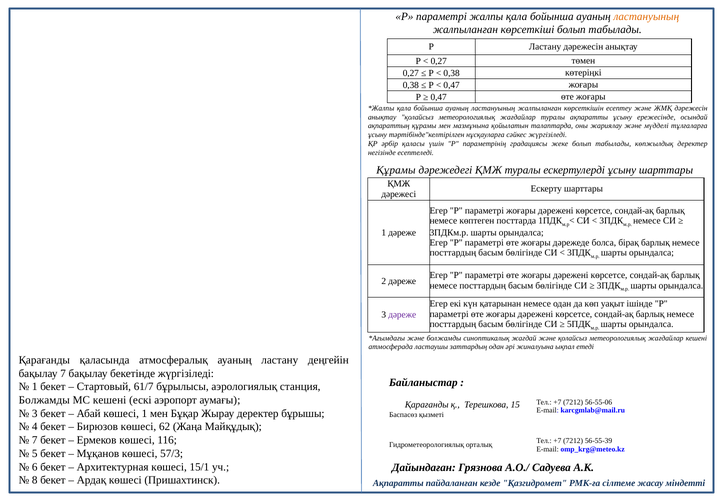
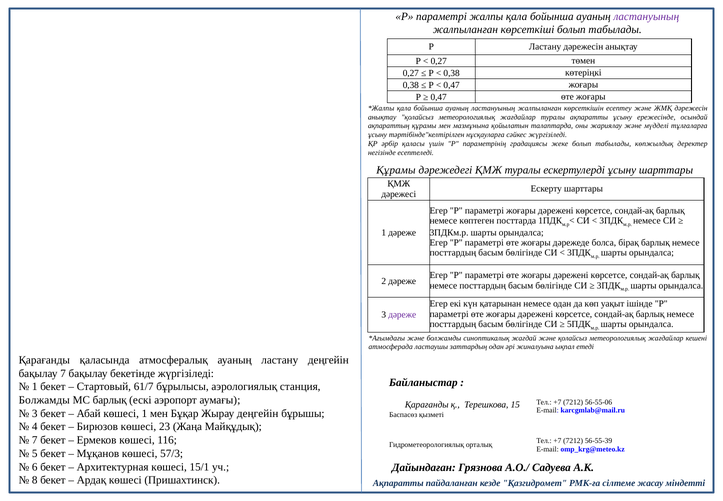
ластануының at (646, 16) colour: orange -> purple
МС кешені: кешені -> барлық
Жырау деректер: деректер -> деңгейін
62: 62 -> 23
